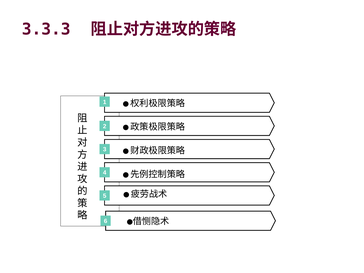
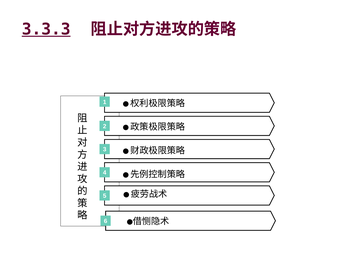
3.3.3 underline: none -> present
